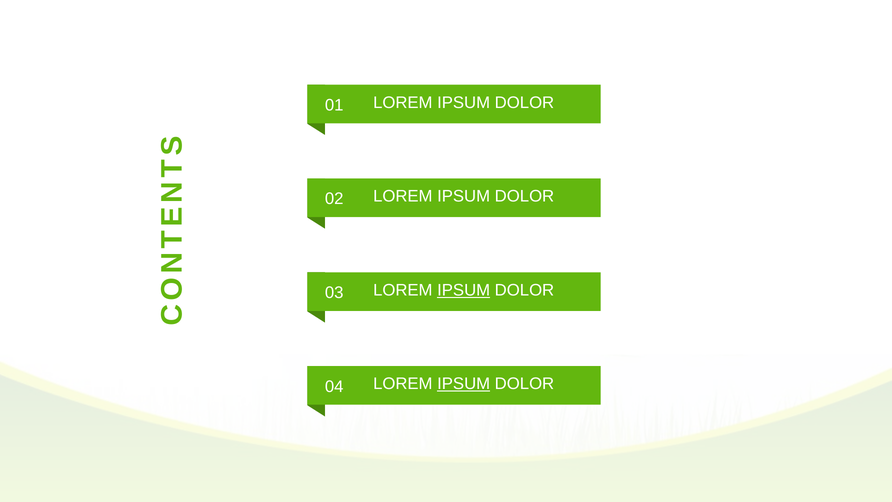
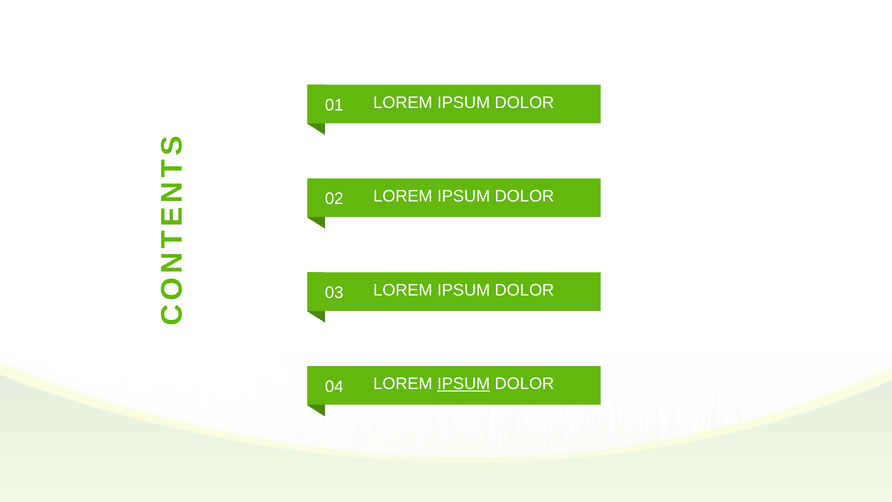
IPSUM at (464, 290) underline: present -> none
